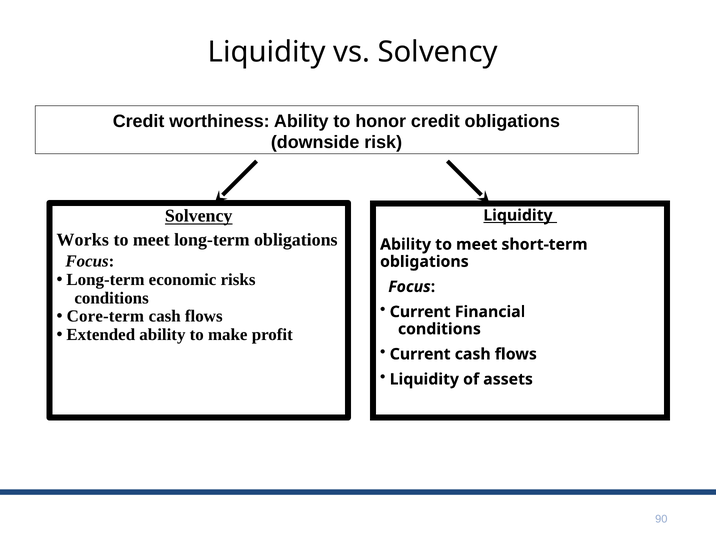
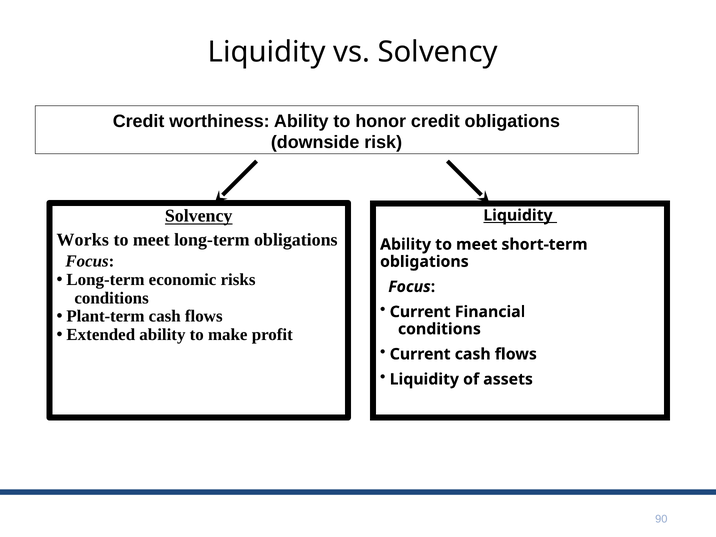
Core-term: Core-term -> Plant-term
